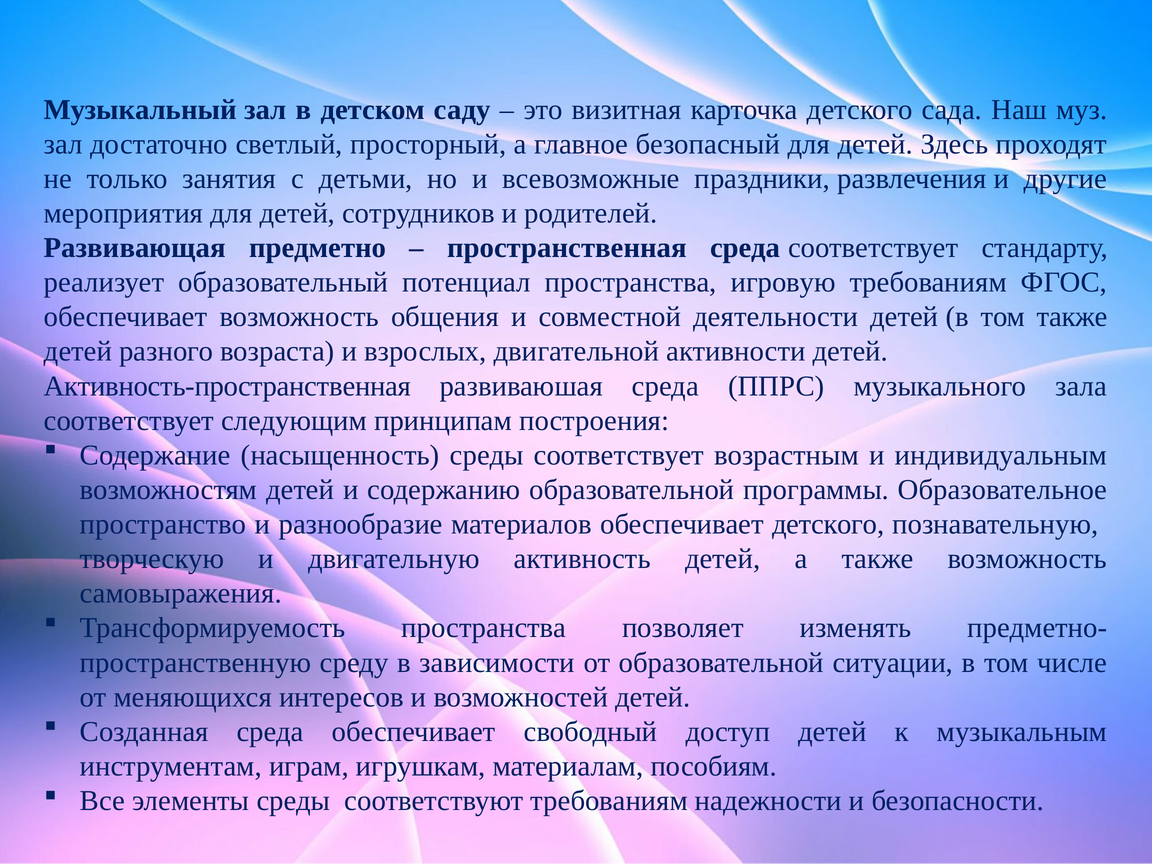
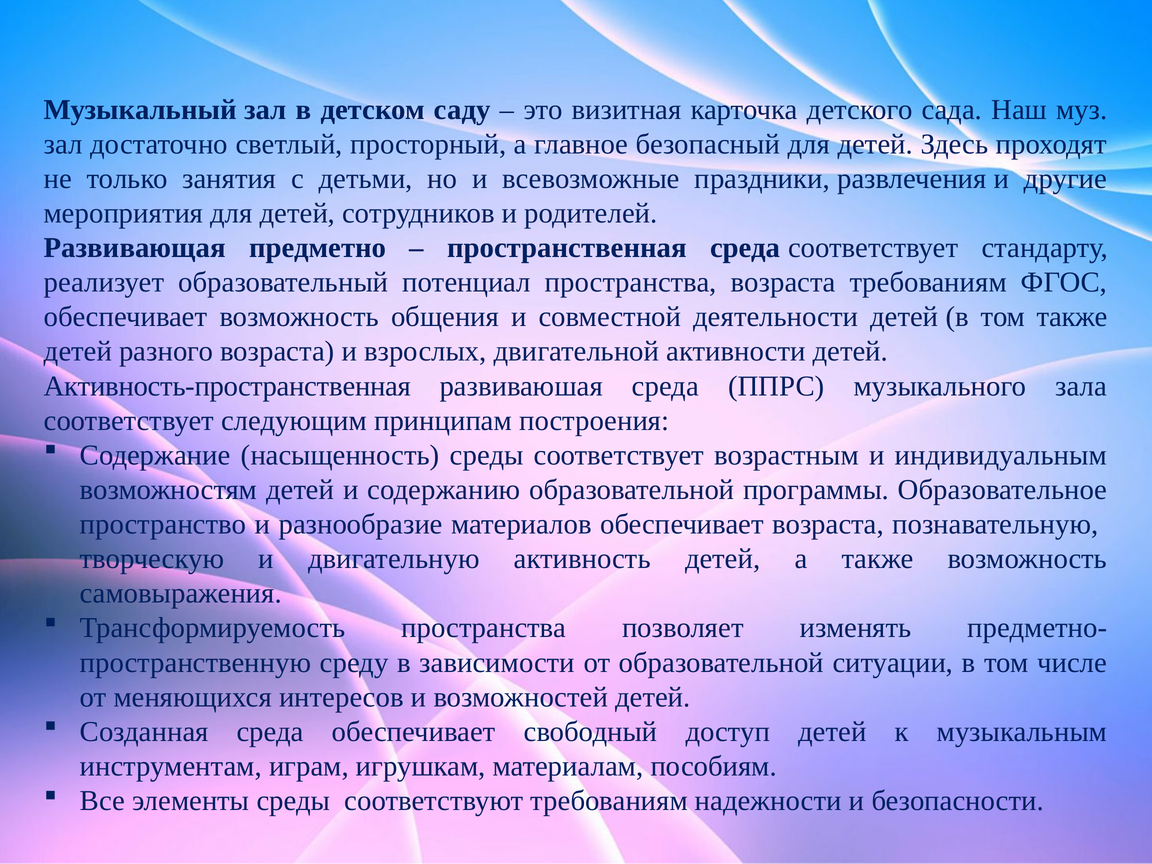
пространства игровую: игровую -> возраста
обеспечивает детского: детского -> возраста
